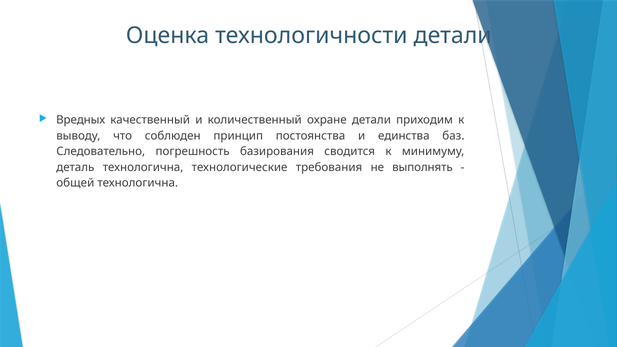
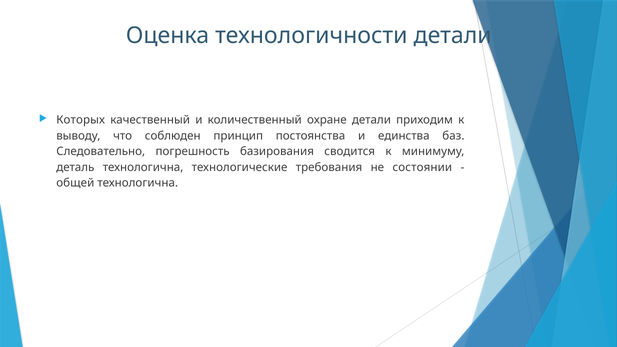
Вредных: Вредных -> Которых
выполнять: выполнять -> состоянии
